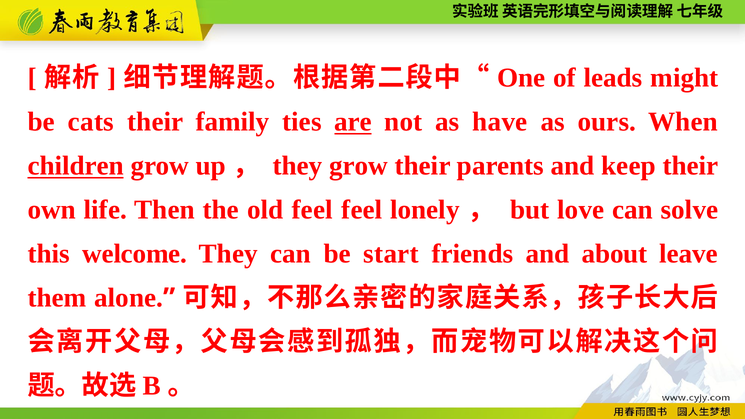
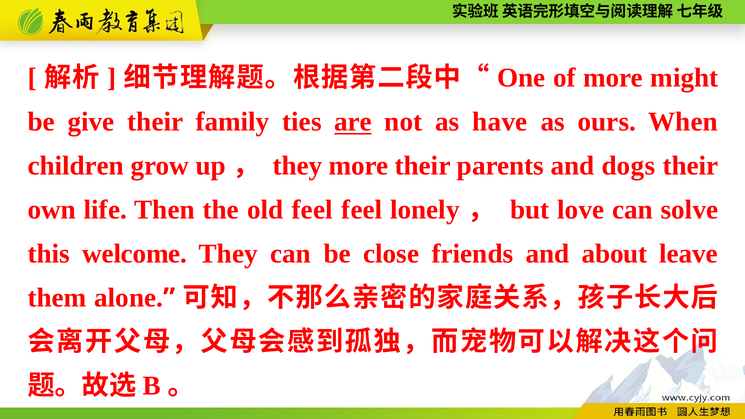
of leads: leads -> more
cats: cats -> give
children underline: present -> none
they grow: grow -> more
keep: keep -> dogs
start: start -> close
